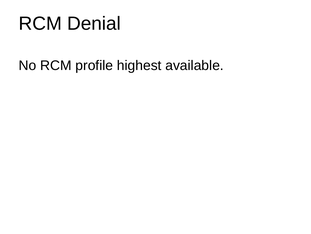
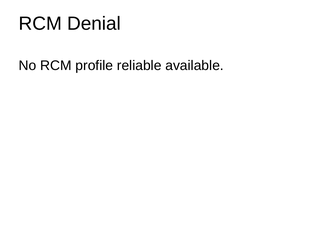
highest: highest -> reliable
